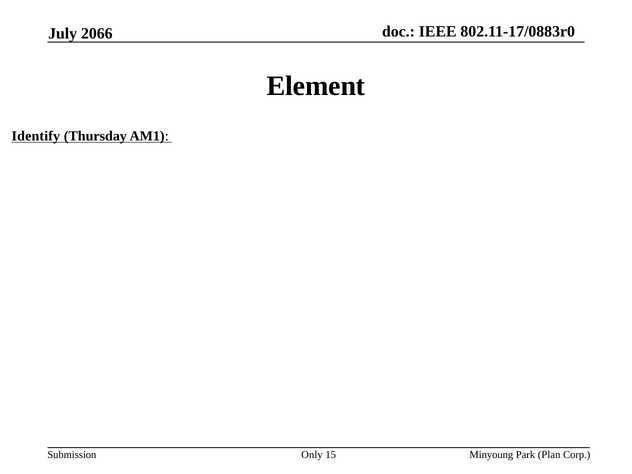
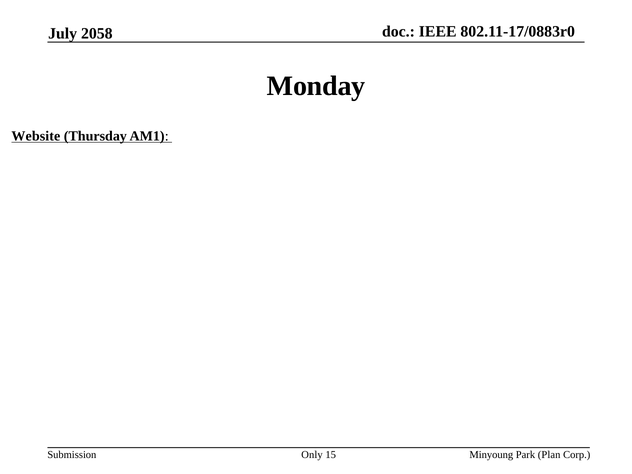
2066: 2066 -> 2058
Element: Element -> Monday
Identify: Identify -> Website
